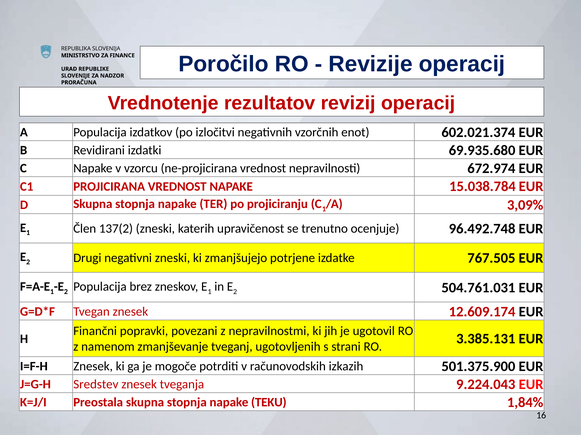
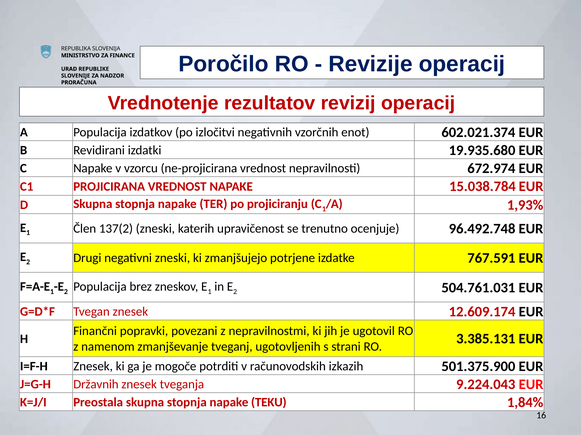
69.935.680: 69.935.680 -> 19.935.680
3,09%: 3,09% -> 1,93%
767.505: 767.505 -> 767.591
Sredstev: Sredstev -> Državnih
